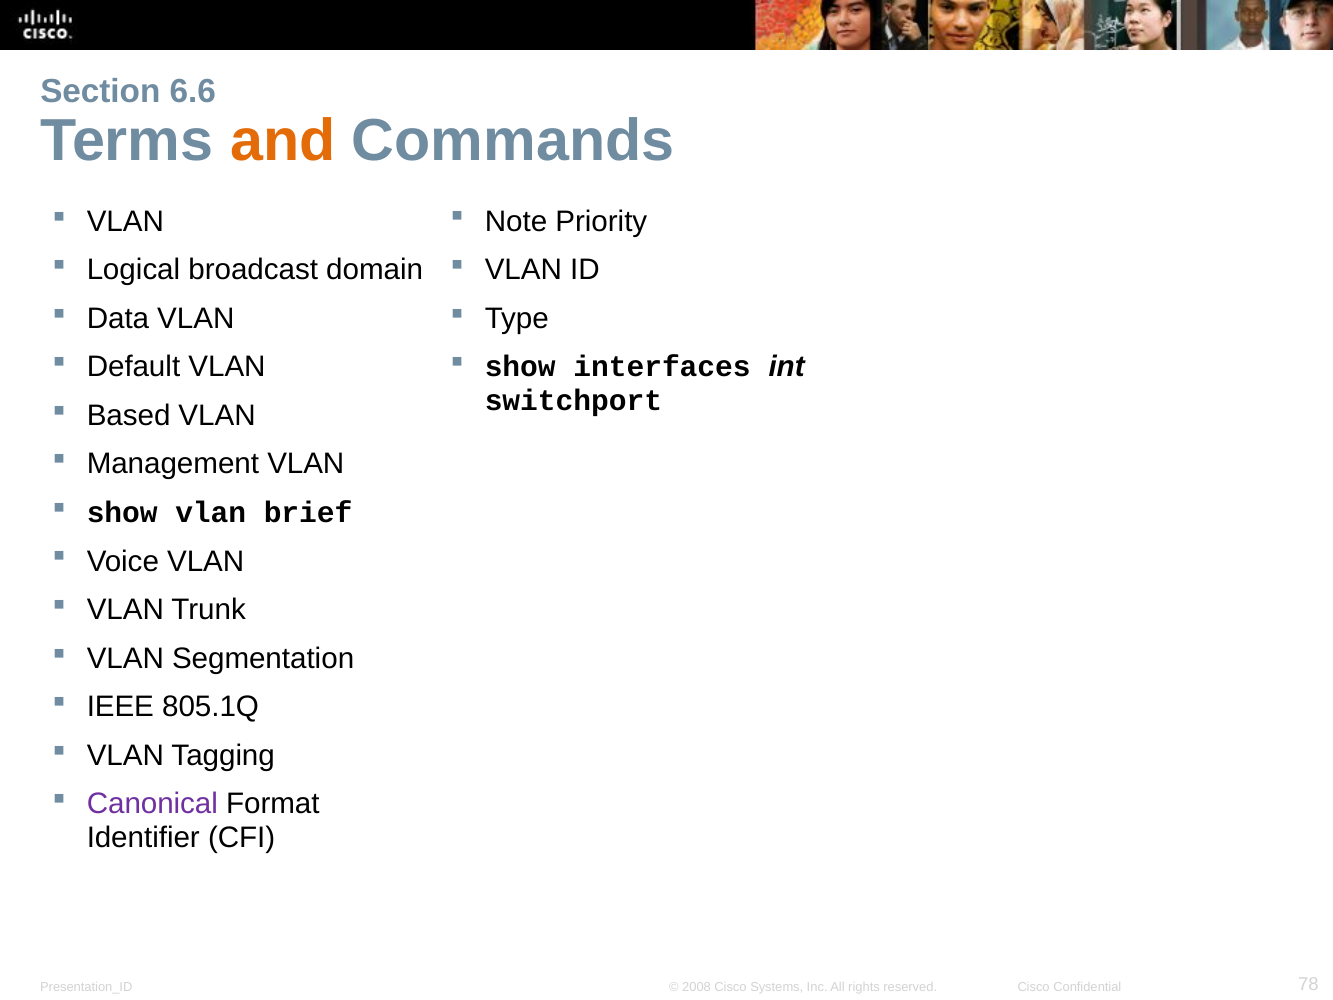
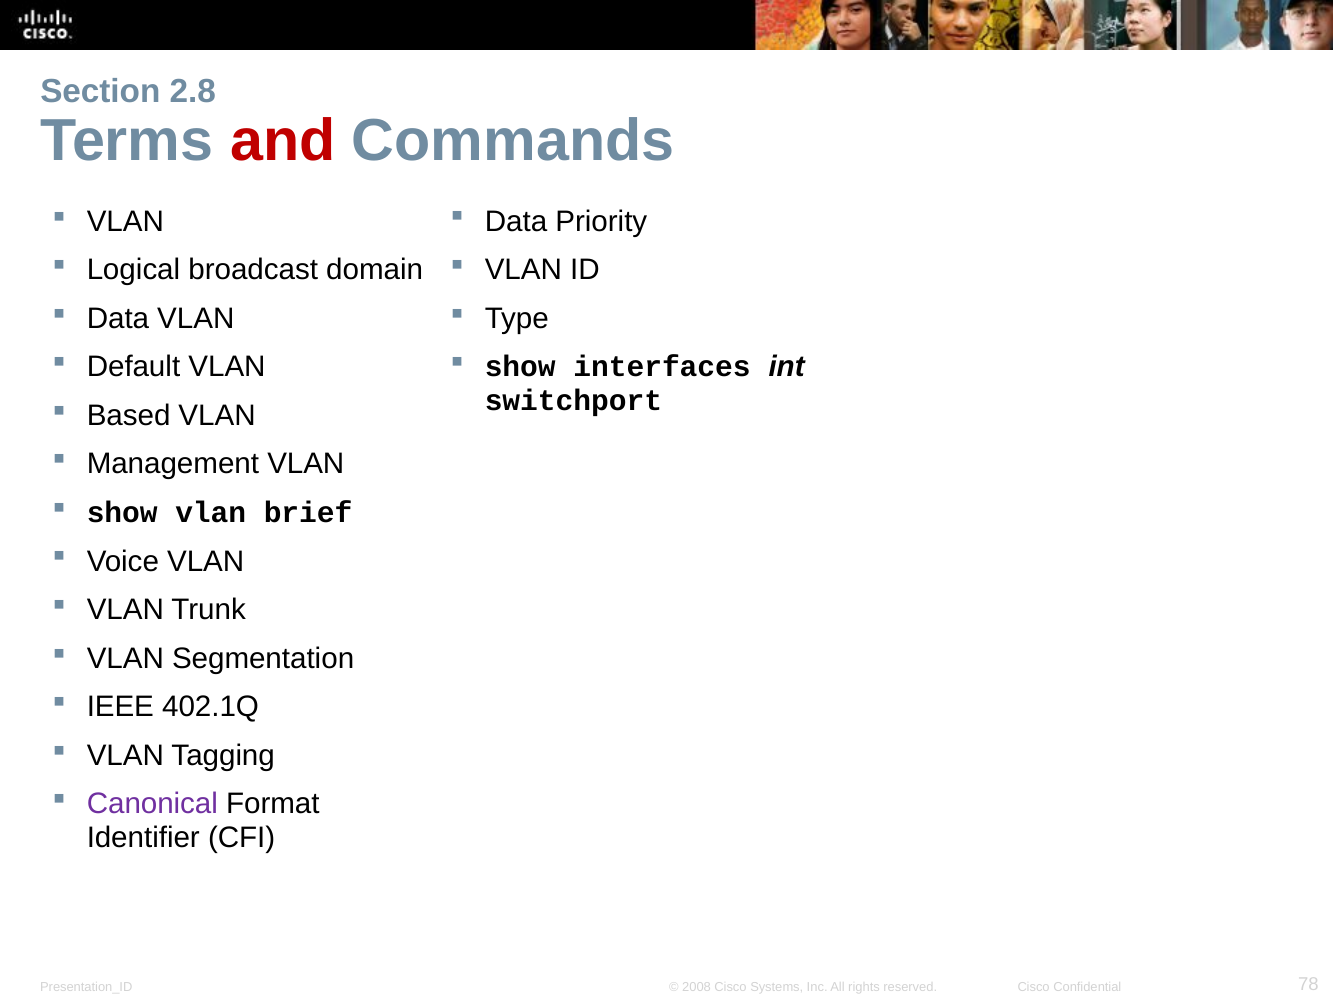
6.6: 6.6 -> 2.8
and colour: orange -> red
Note at (516, 221): Note -> Data
805.1Q: 805.1Q -> 402.1Q
